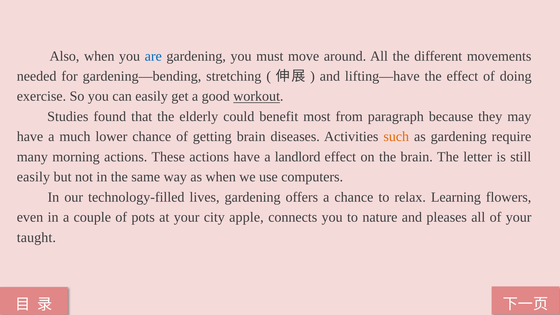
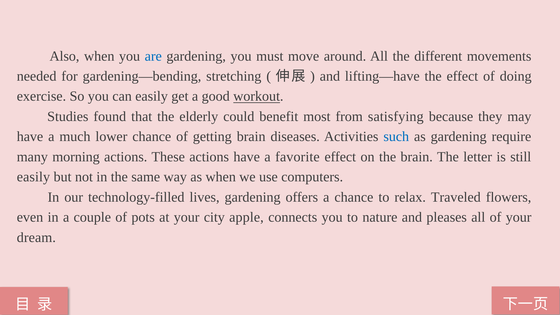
paragraph: paragraph -> satisfying
such colour: orange -> blue
landlord: landlord -> favorite
Learning: Learning -> Traveled
taught: taught -> dream
